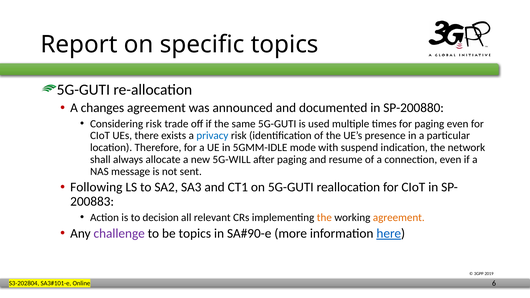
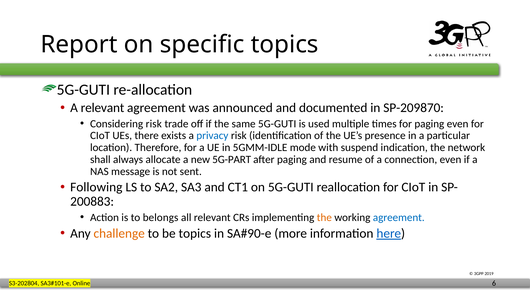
A changes: changes -> relevant
SP-200880: SP-200880 -> SP-209870
5G-WILL: 5G-WILL -> 5G-PART
decision: decision -> belongs
agreement at (399, 217) colour: orange -> blue
challenge colour: purple -> orange
